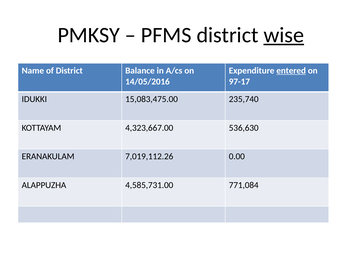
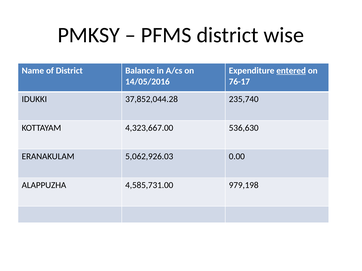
wise underline: present -> none
97-17: 97-17 -> 76-17
15,083,475.00: 15,083,475.00 -> 37,852,044.28
7,019,112.26: 7,019,112.26 -> 5,062,926.03
771,084: 771,084 -> 979,198
